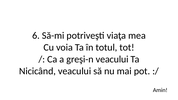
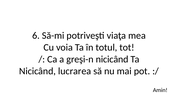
greşi-n veacului: veacului -> nicicând
Nicicând veacului: veacului -> lucrarea
